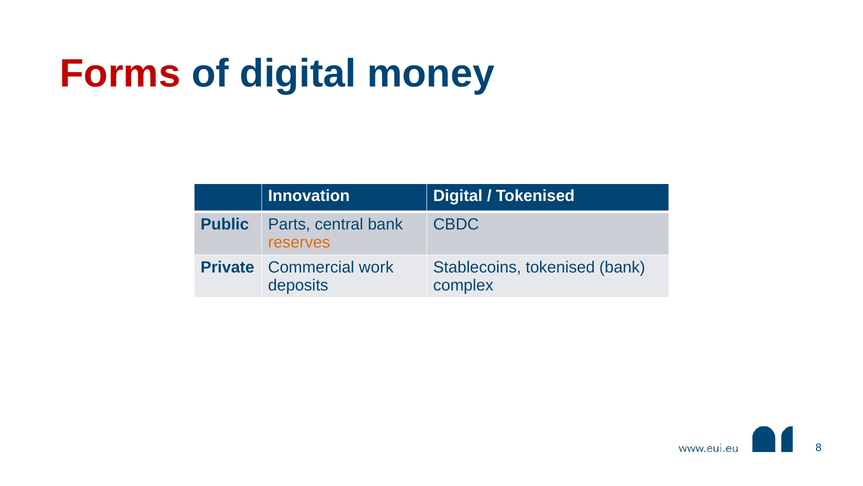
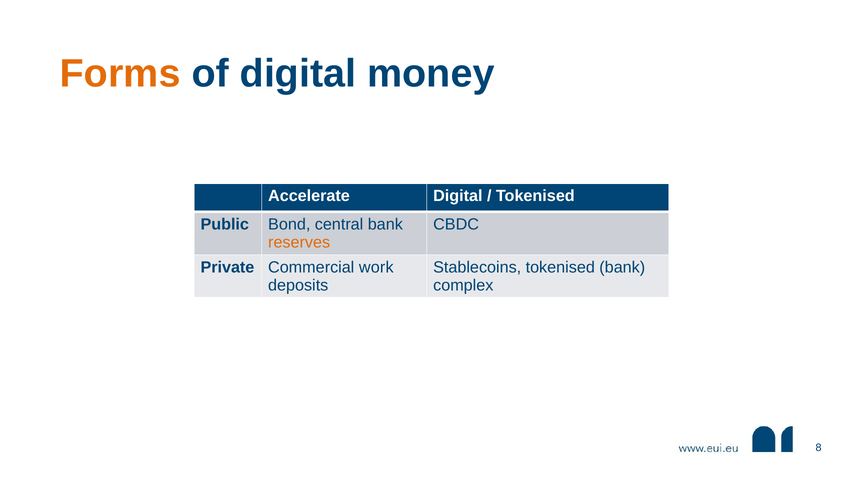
Forms colour: red -> orange
Innovation: Innovation -> Accelerate
Parts: Parts -> Bond
